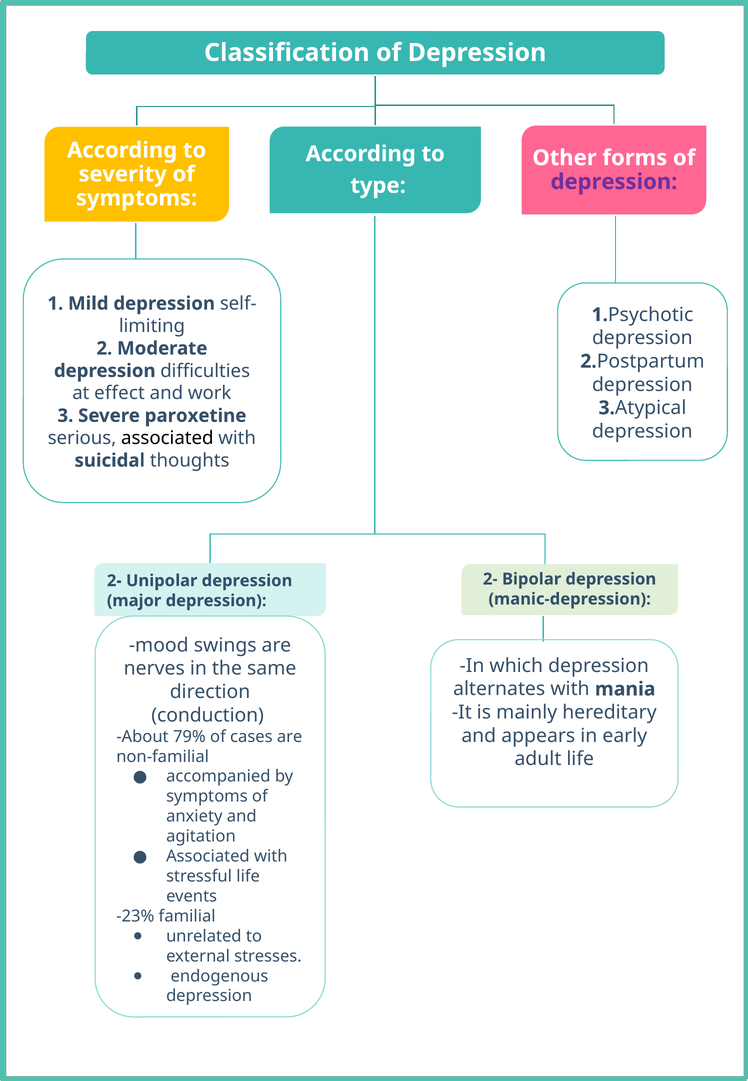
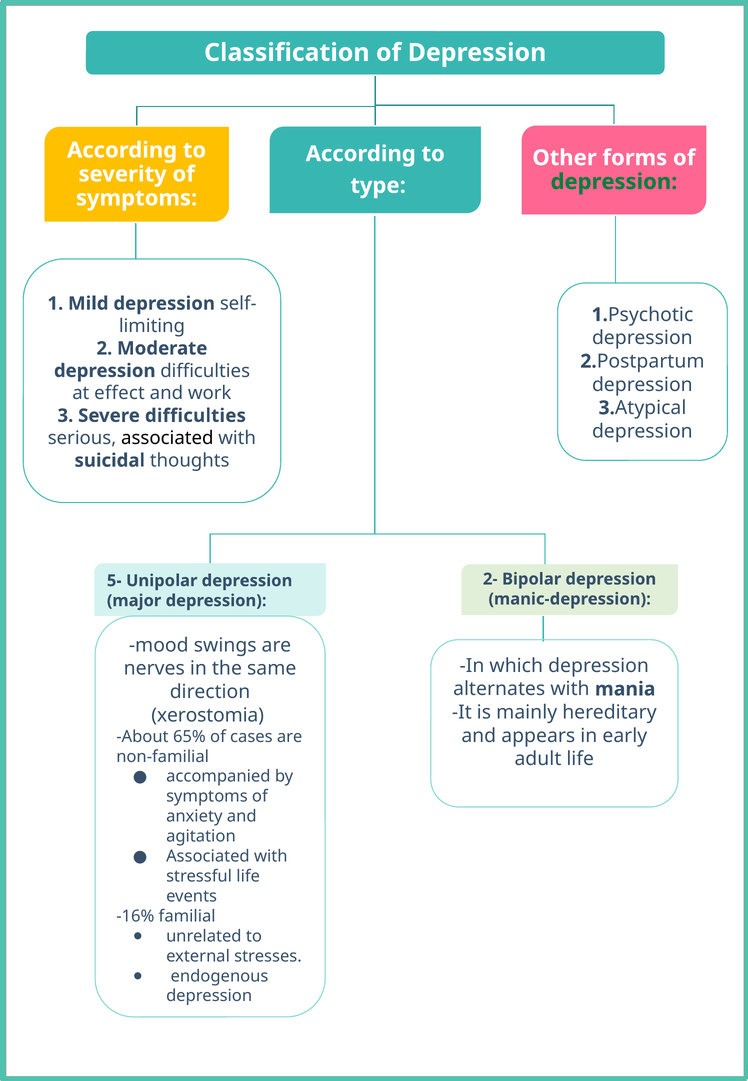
depression at (614, 182) colour: purple -> green
Severe paroxetine: paroxetine -> difficulties
2- at (114, 580): 2- -> 5-
conduction: conduction -> xerostomia
79%: 79% -> 65%
-23%: -23% -> -16%
